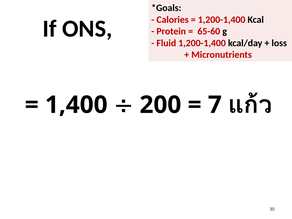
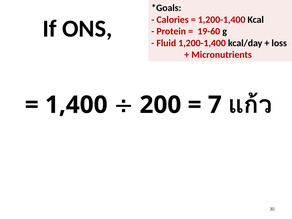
65-60: 65-60 -> 19-60
